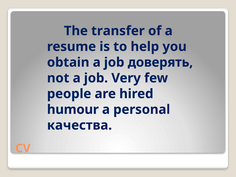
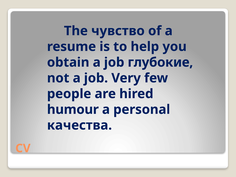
transfer: transfer -> чувство
доверять: доверять -> глубокие
